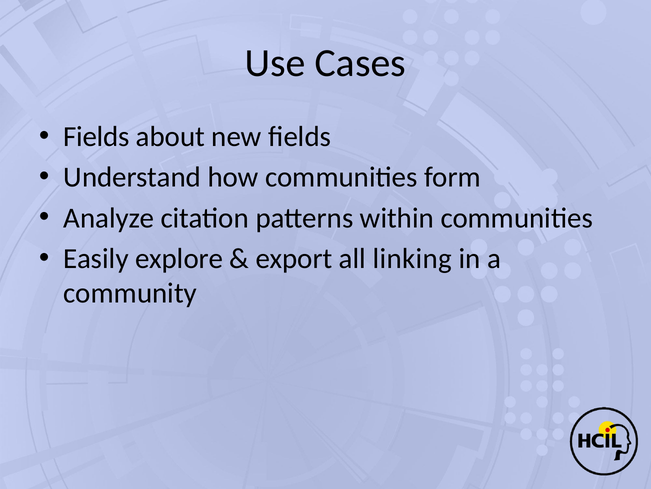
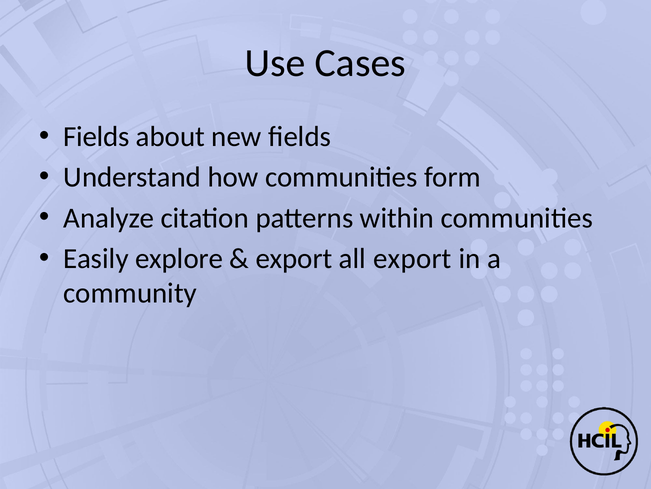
all linking: linking -> export
